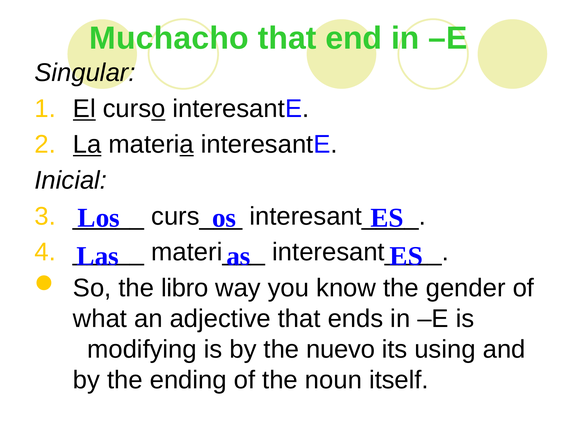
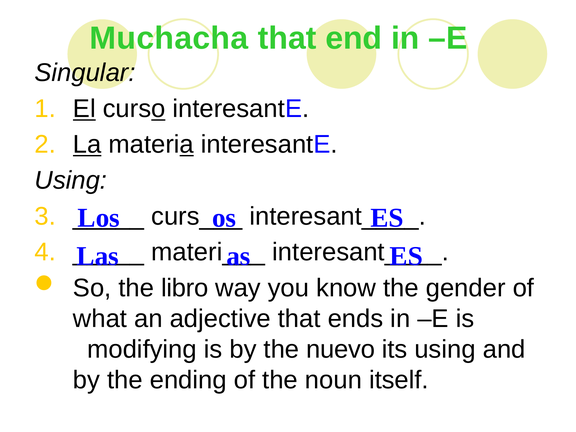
Muchacho: Muchacho -> Muchacha
Inicial at (71, 180): Inicial -> Using
